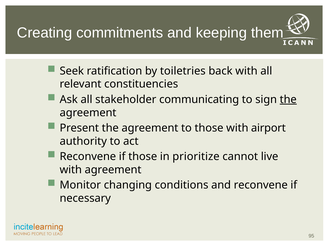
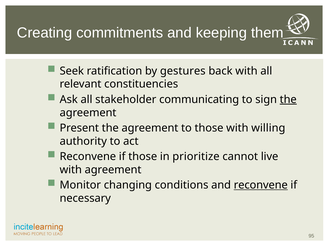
toiletries: toiletries -> gestures
airport: airport -> willing
reconvene at (261, 185) underline: none -> present
